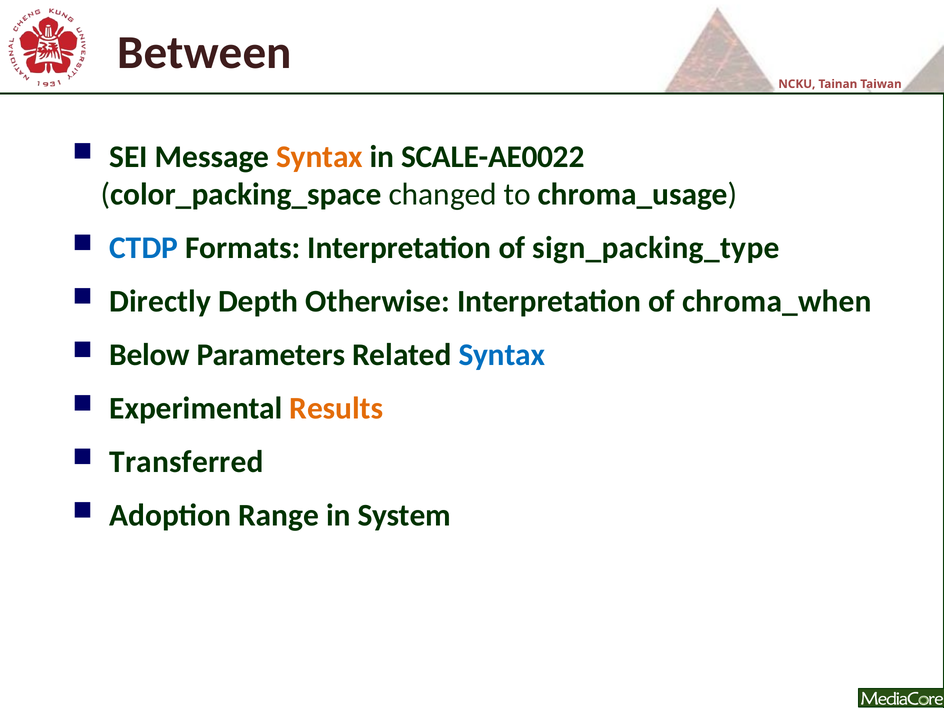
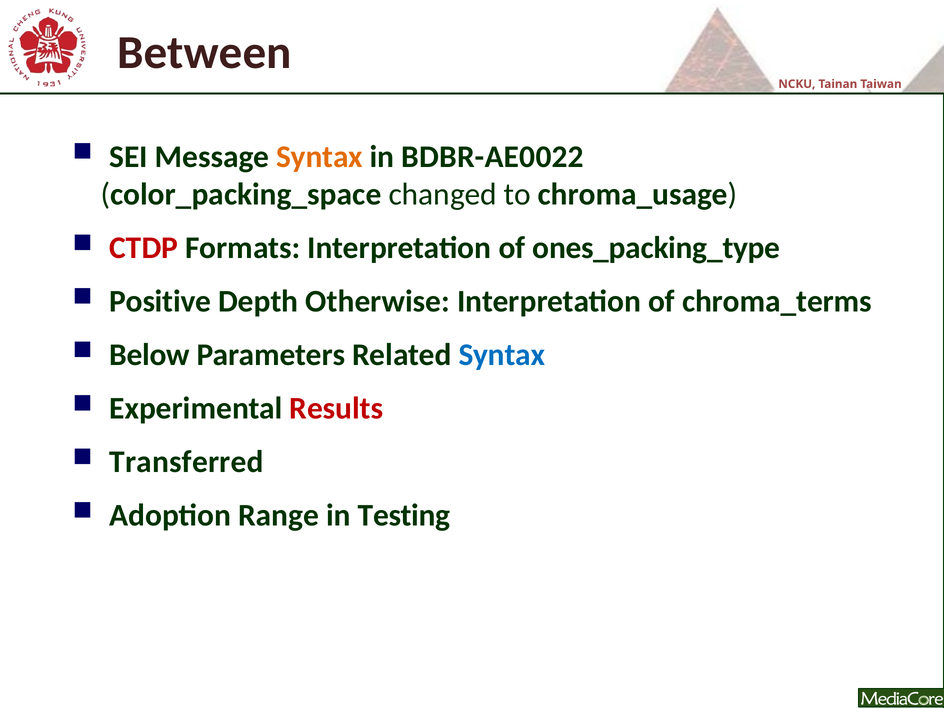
SCALE-AE0022: SCALE-AE0022 -> BDBR-AE0022
CTDP colour: blue -> red
sign_packing_type: sign_packing_type -> ones_packing_type
Directly: Directly -> Positive
chroma_when: chroma_when -> chroma_terms
Results colour: orange -> red
System: System -> Testing
